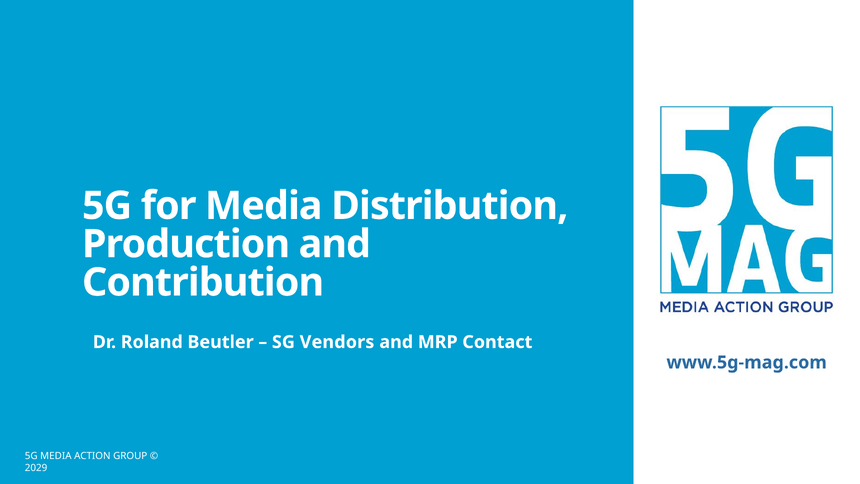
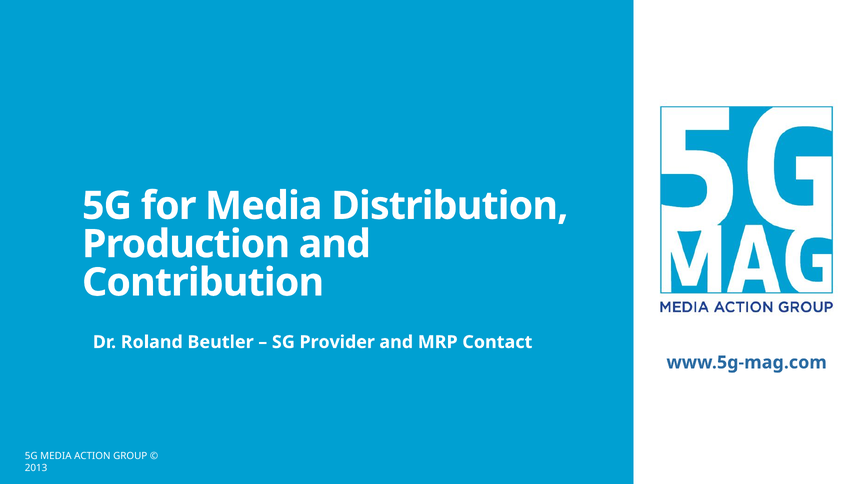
Vendors: Vendors -> Provider
2029: 2029 -> 2013
